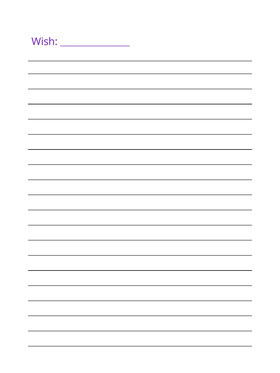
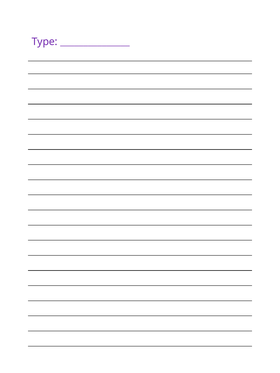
Wish: Wish -> Type
